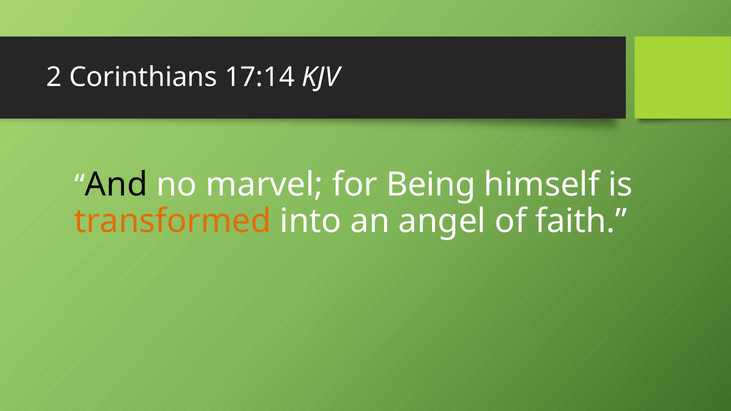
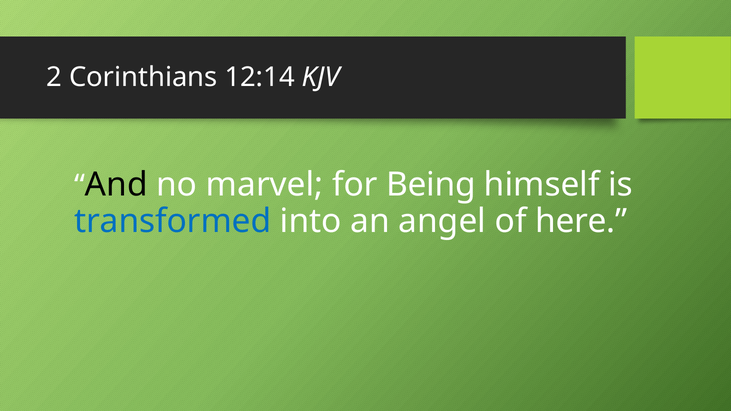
17:14: 17:14 -> 12:14
transformed colour: orange -> blue
faith: faith -> here
